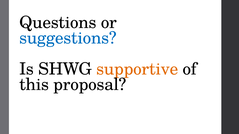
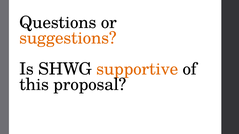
suggestions colour: blue -> orange
